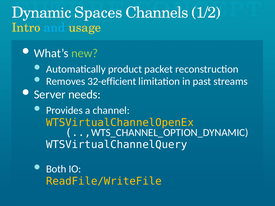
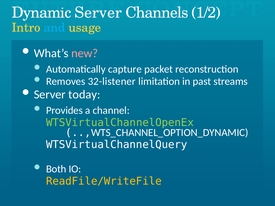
Spaces: Spaces -> Server
new colour: light green -> pink
product: product -> capture
32-efficient: 32-efficient -> 32-listener
needs: needs -> today
WTSVirtualChannelOpenEx colour: yellow -> light green
